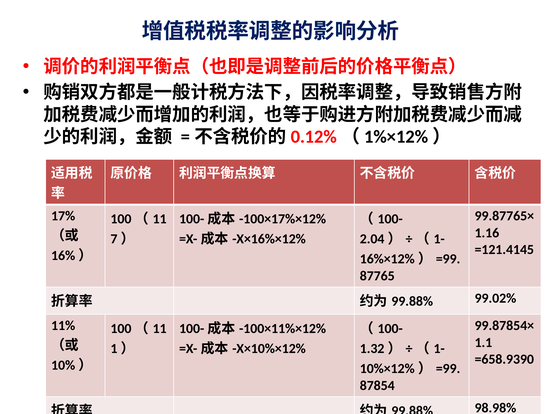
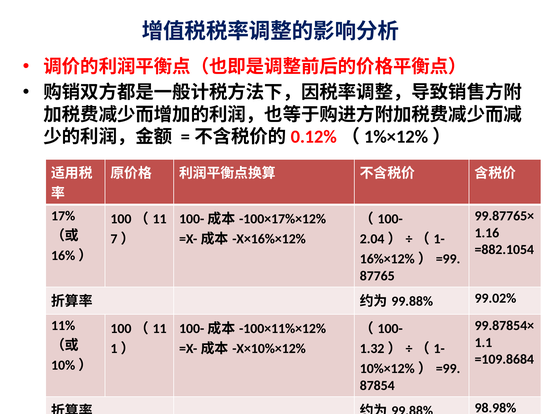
=121.4145: =121.4145 -> =882.1054
=658.9390: =658.9390 -> =109.8684
